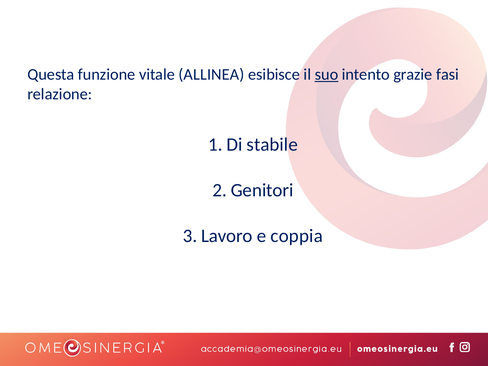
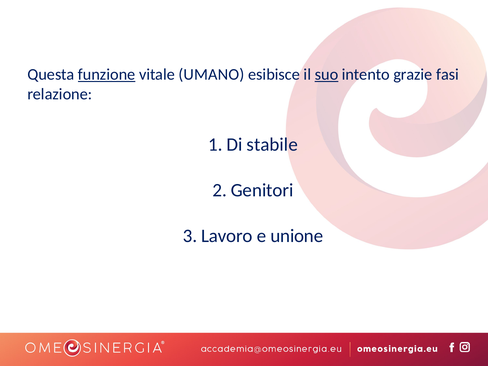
funzione underline: none -> present
ALLINEA: ALLINEA -> UMANO
coppia: coppia -> unione
